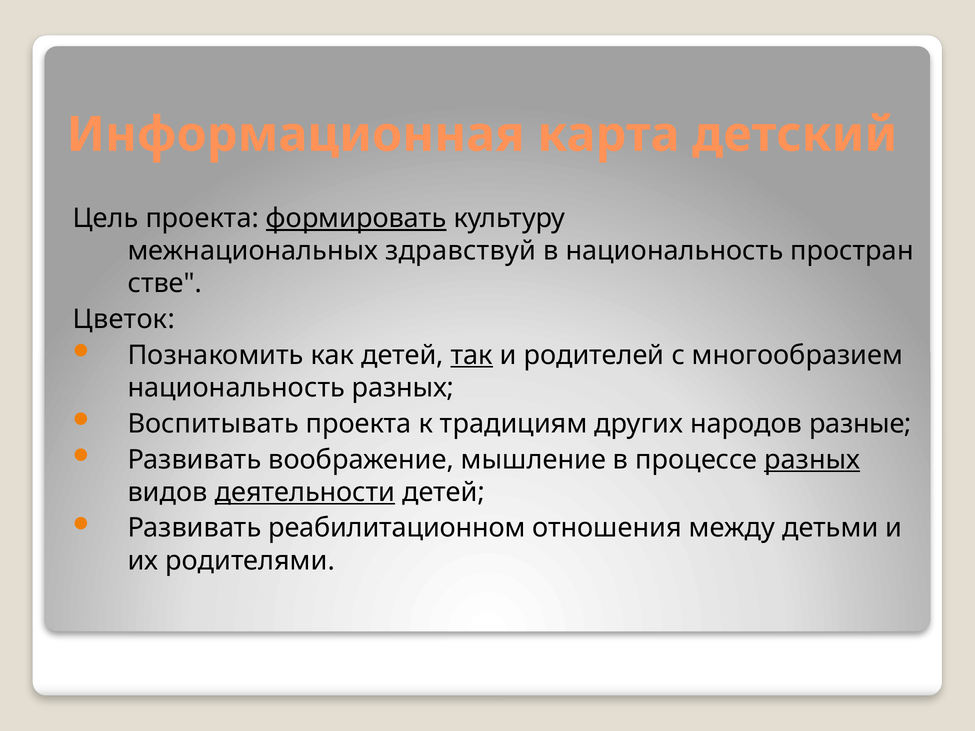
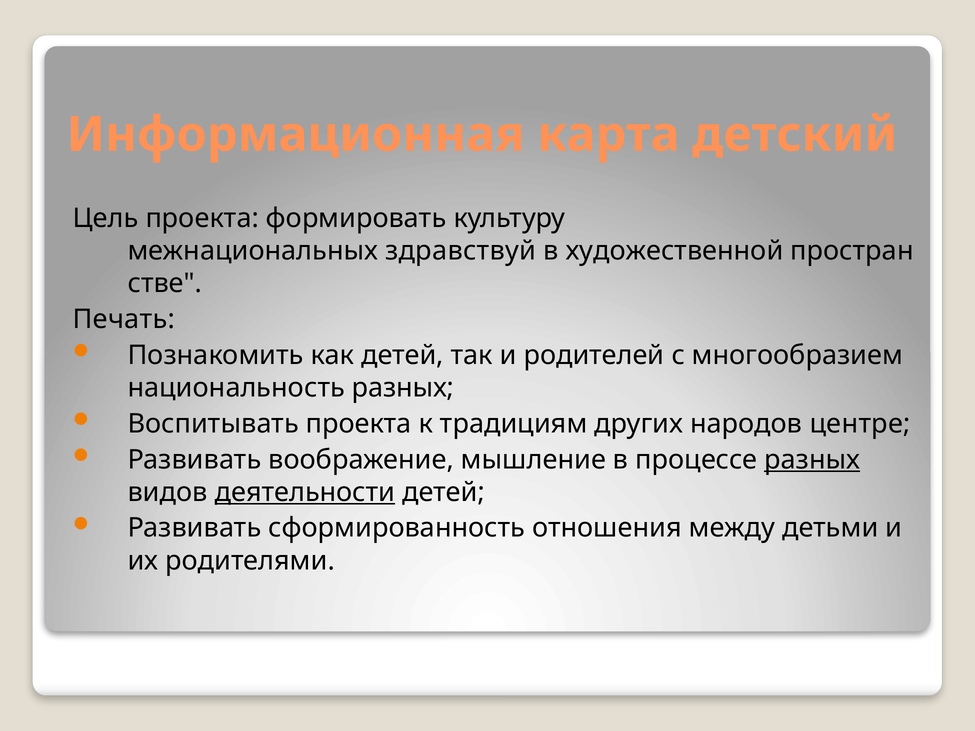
формировать underline: present -> none
в национальность: национальность -> художественной
Цветок: Цветок -> Печать
так underline: present -> none
разные: разные -> центре
реабилитационном: реабилитационном -> сформированность
